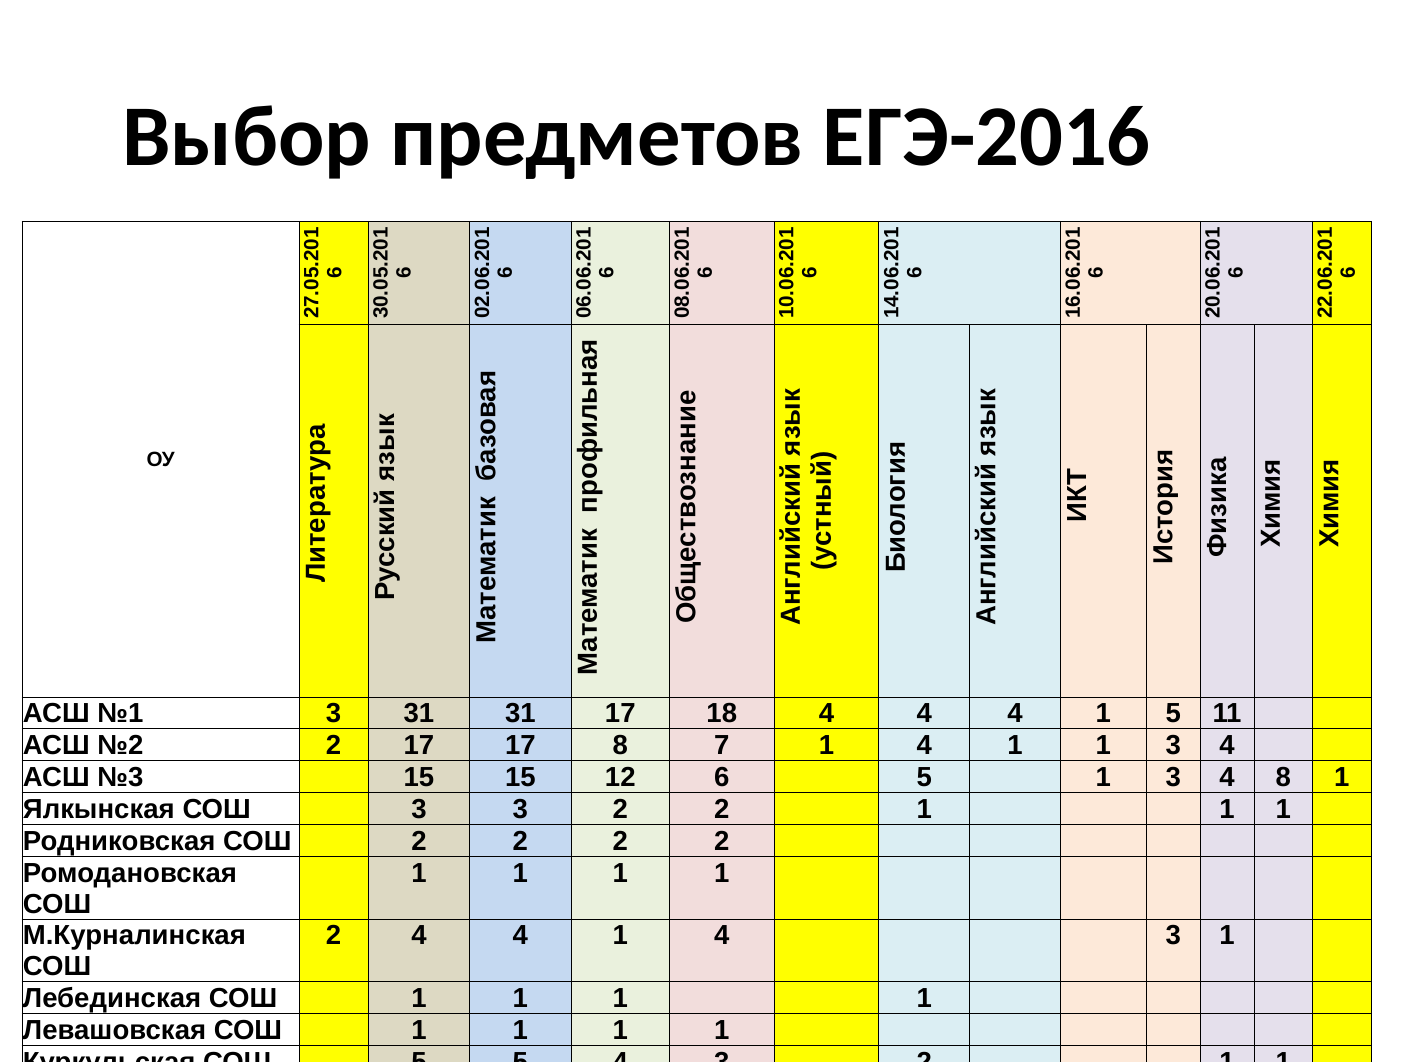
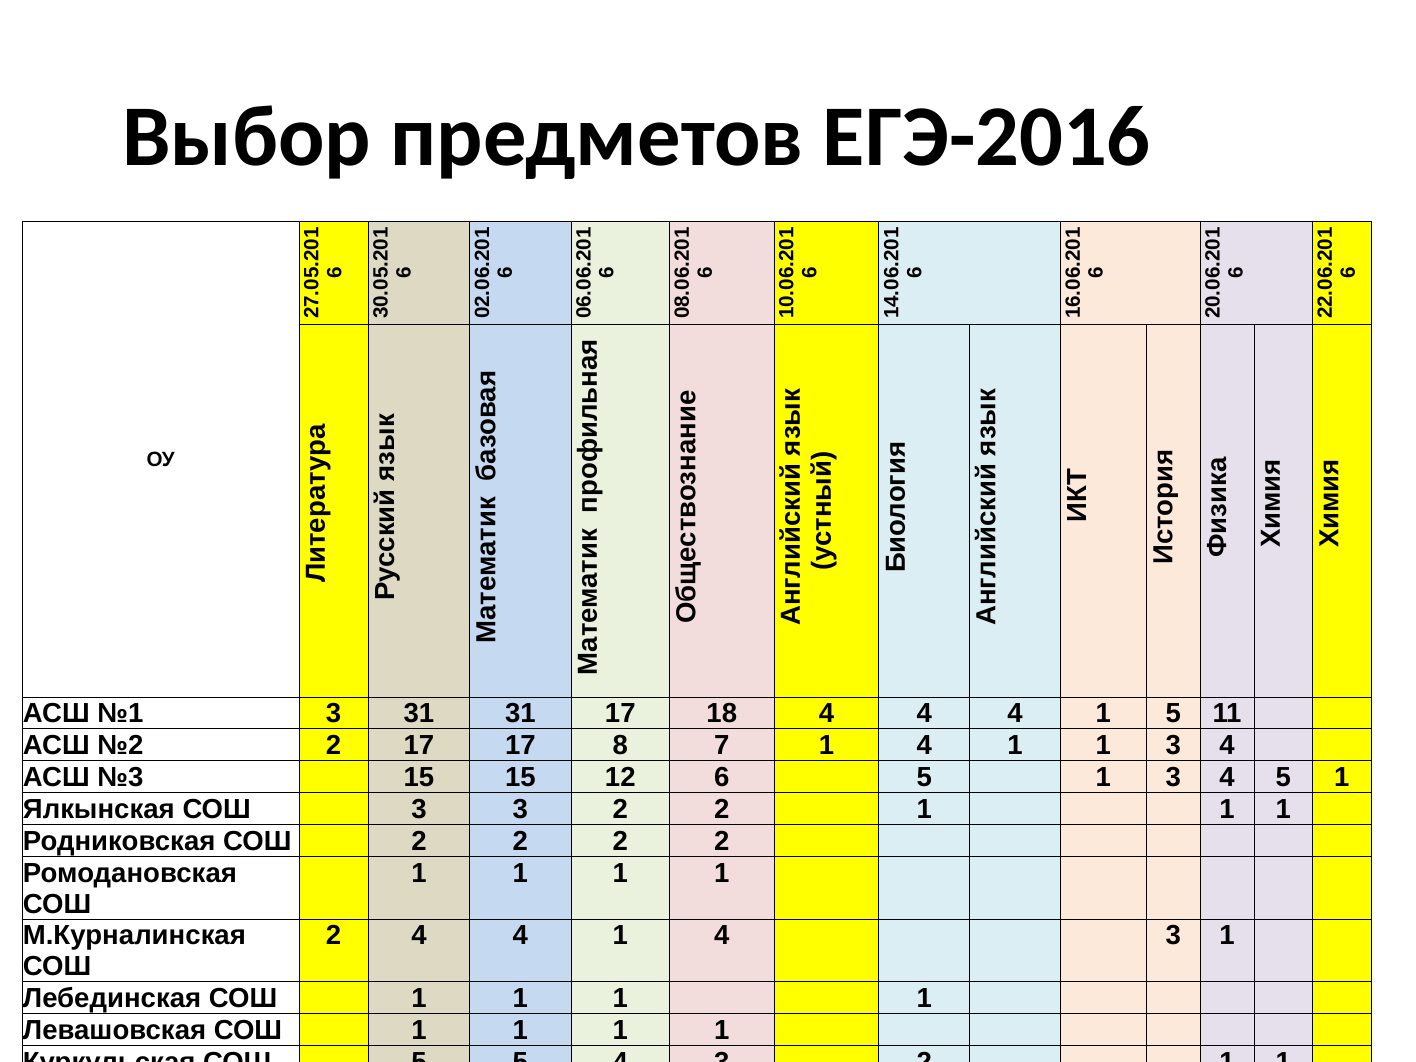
4 8: 8 -> 5
